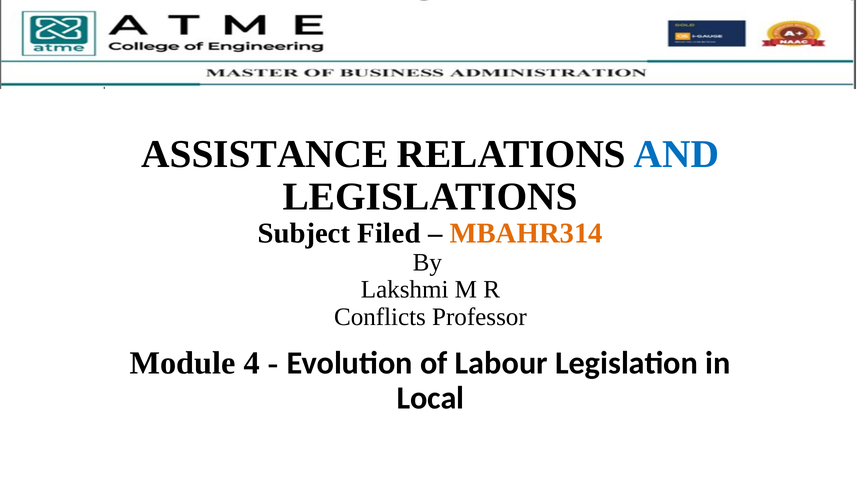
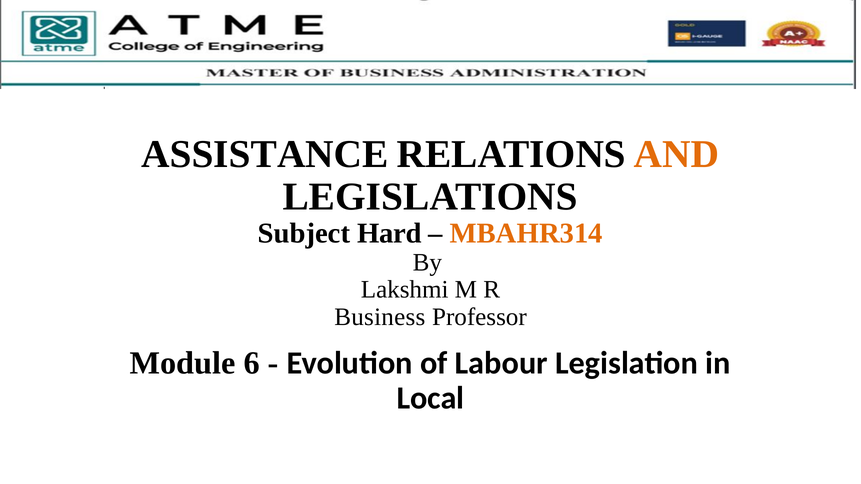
AND colour: blue -> orange
Filed: Filed -> Hard
Conflicts: Conflicts -> Business
4: 4 -> 6
